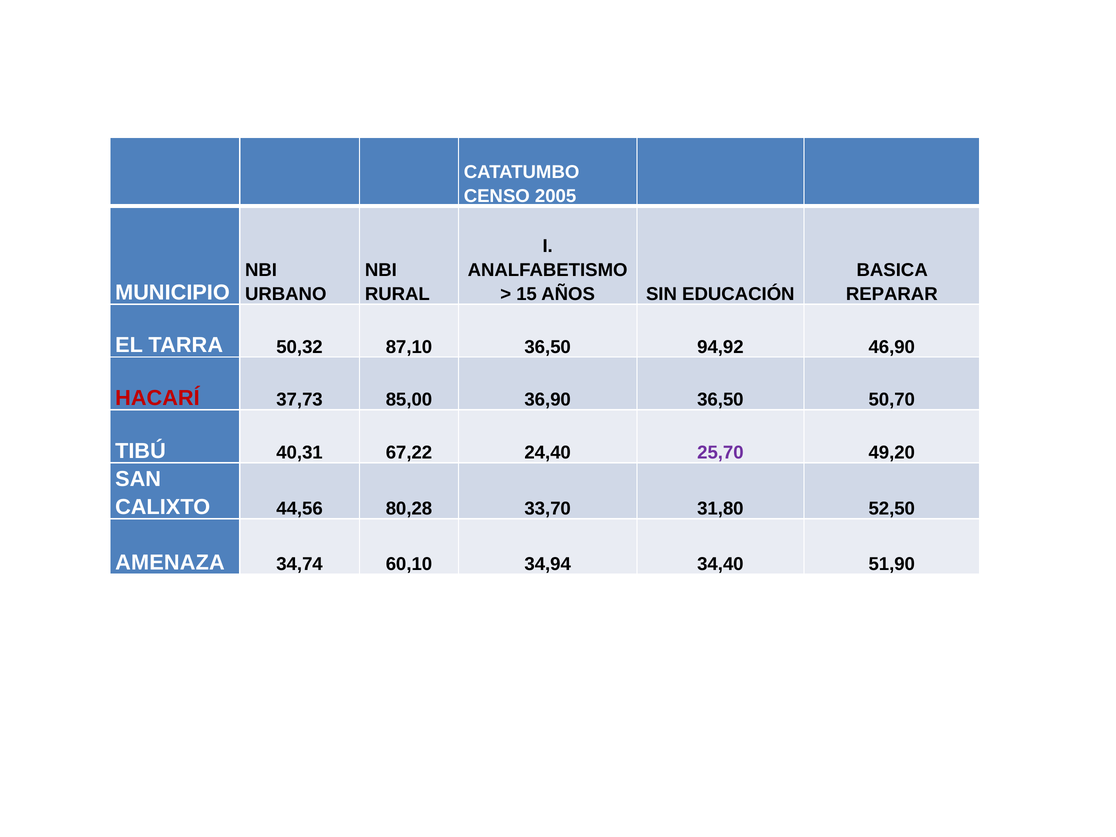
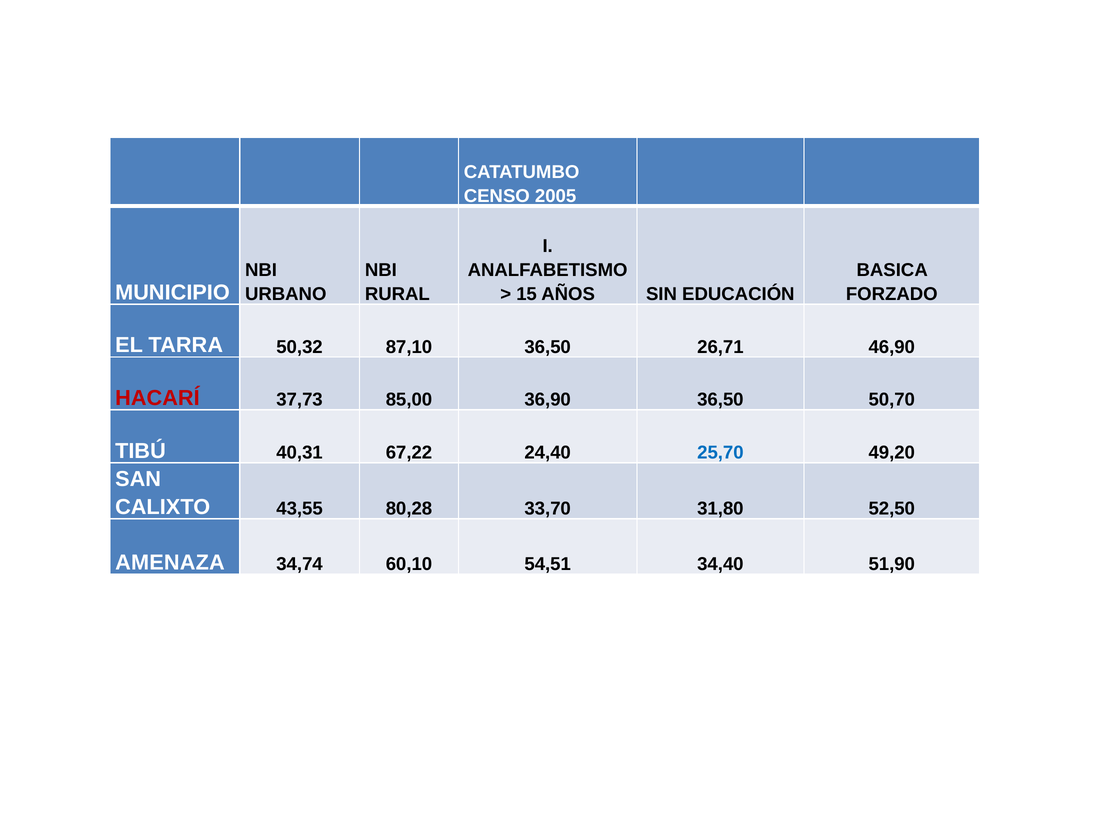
REPARAR: REPARAR -> FORZADO
94,92: 94,92 -> 26,71
25,70 colour: purple -> blue
44,56: 44,56 -> 43,55
34,94: 34,94 -> 54,51
